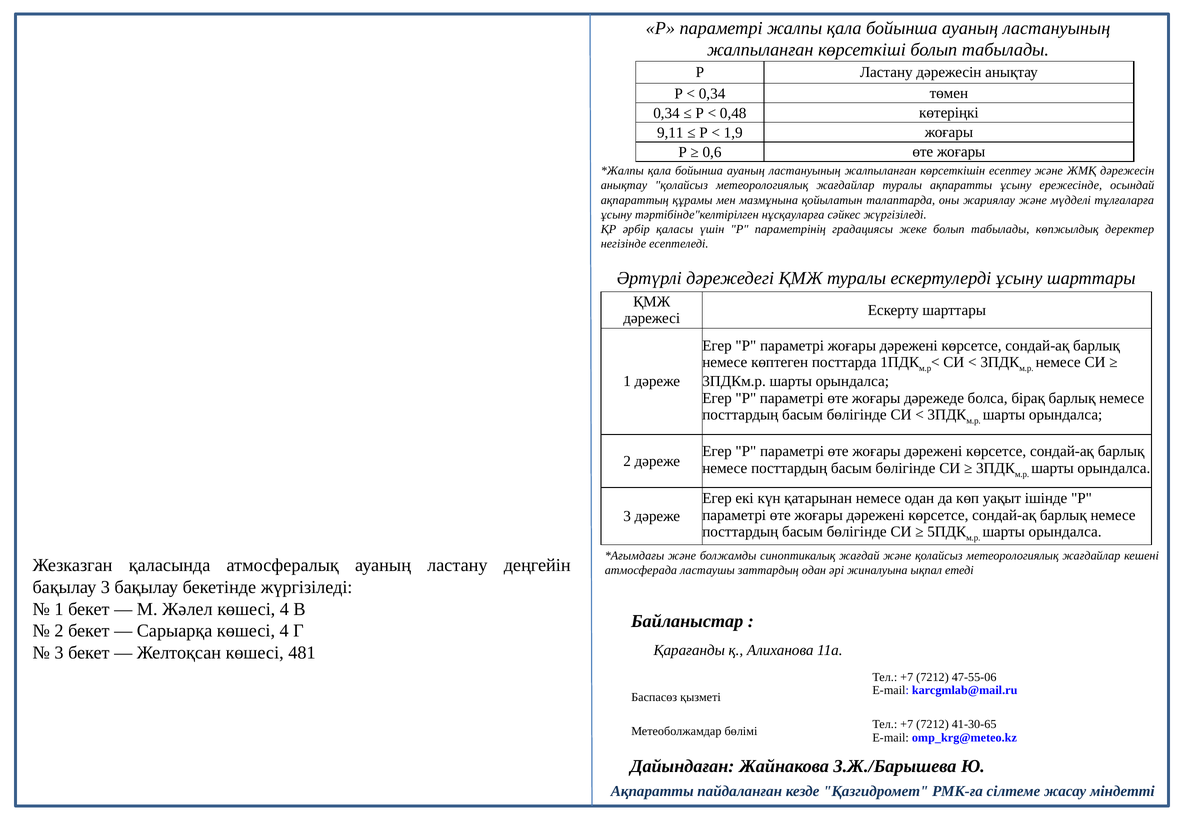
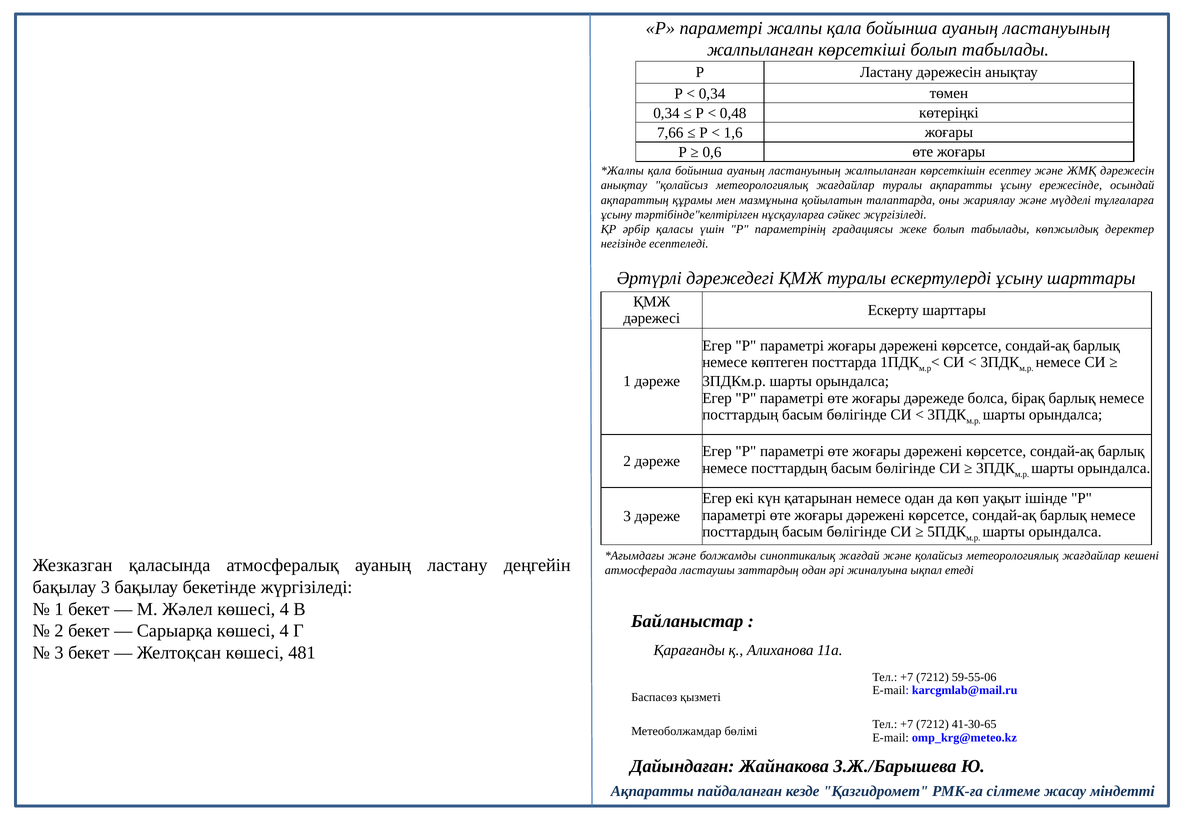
9,11: 9,11 -> 7,66
1,9: 1,9 -> 1,6
47-55-06: 47-55-06 -> 59-55-06
